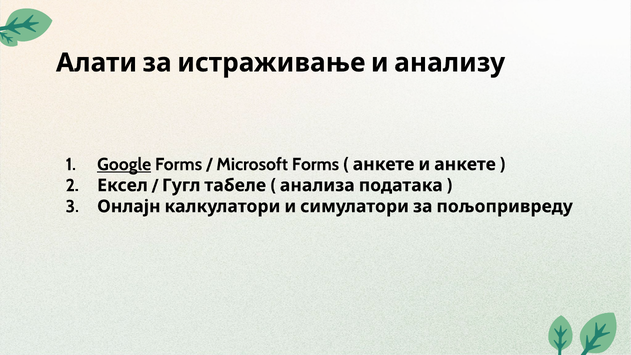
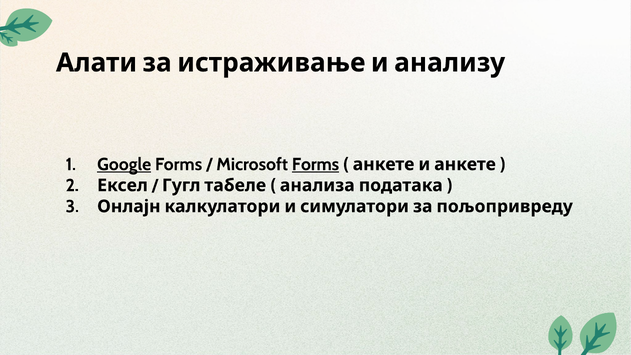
Forms at (315, 164) underline: none -> present
